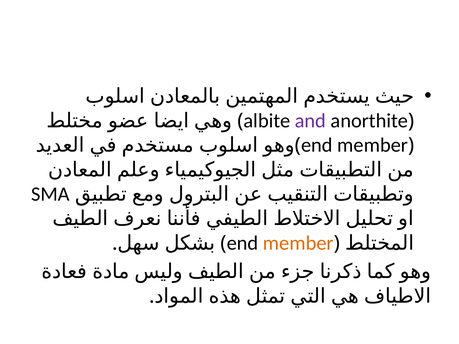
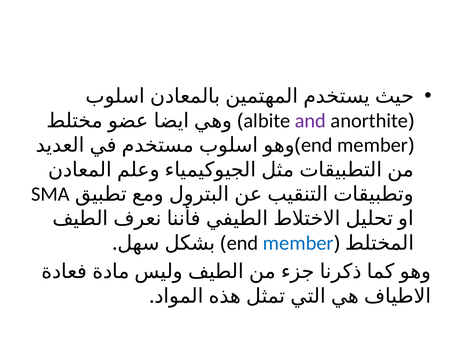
member at (298, 243) colour: orange -> blue
